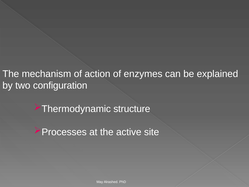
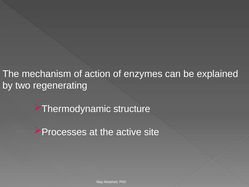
configuration: configuration -> regenerating
